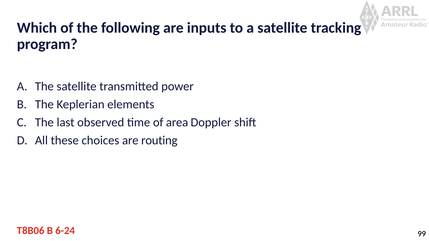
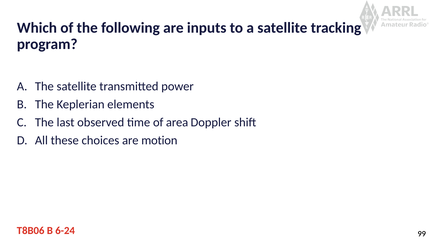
routing: routing -> motion
